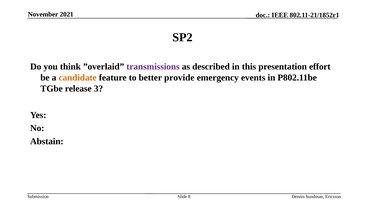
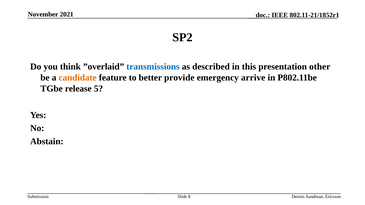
transmissions colour: purple -> blue
effort: effort -> other
events: events -> arrive
3: 3 -> 5
